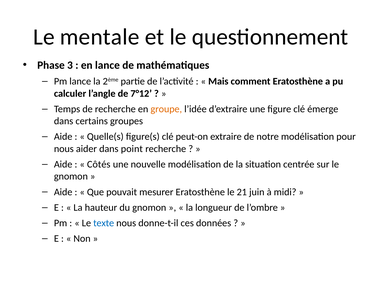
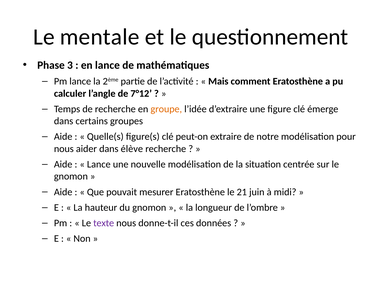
point: point -> élève
Côtés at (99, 165): Côtés -> Lance
texte colour: blue -> purple
